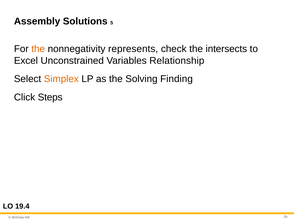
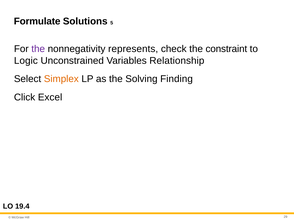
Assembly: Assembly -> Formulate
the at (38, 49) colour: orange -> purple
intersects: intersects -> constraint
Excel: Excel -> Logic
Steps: Steps -> Excel
